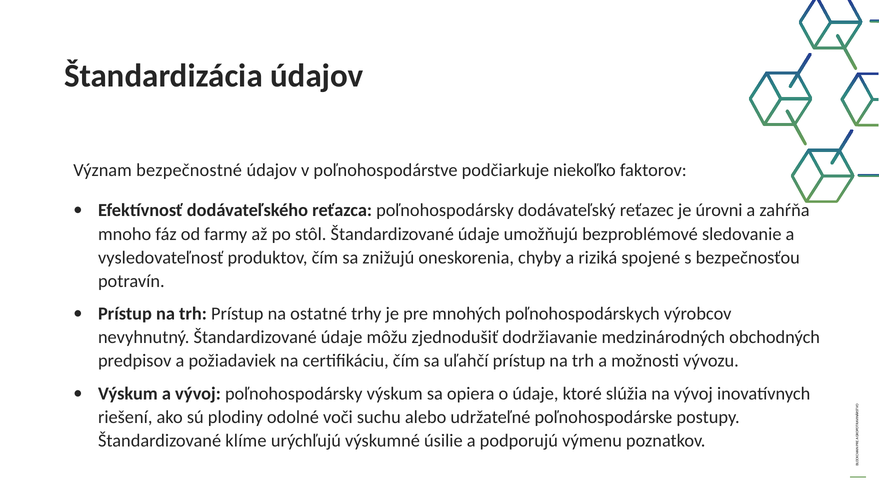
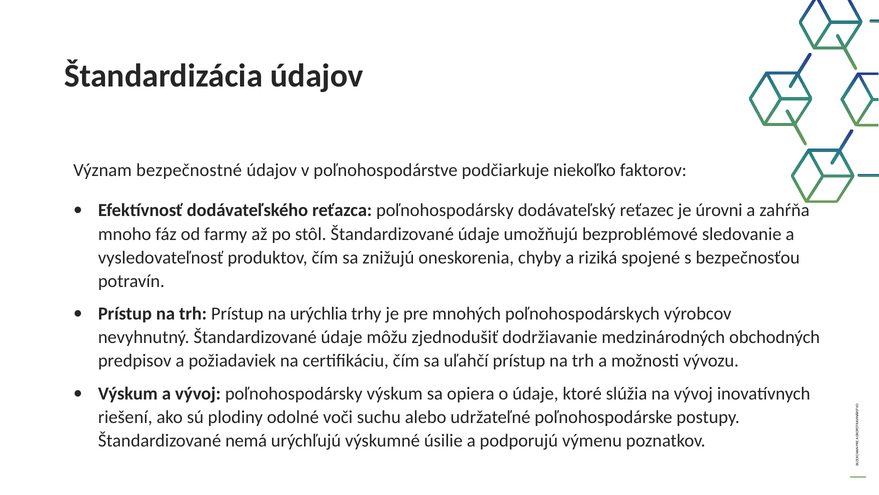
ostatné: ostatné -> urýchlia
klíme: klíme -> nemá
